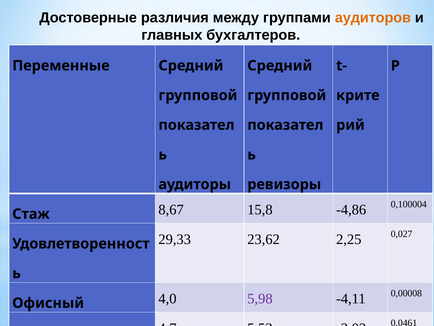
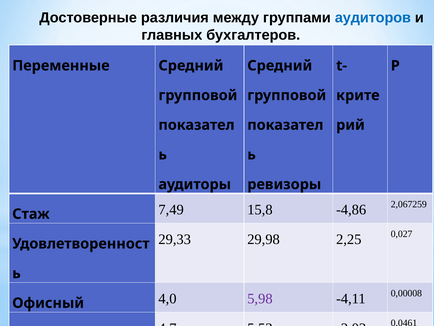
аудиторов colour: orange -> blue
8,67: 8,67 -> 7,49
0,100004: 0,100004 -> 2,067259
23,62: 23,62 -> 29,98
